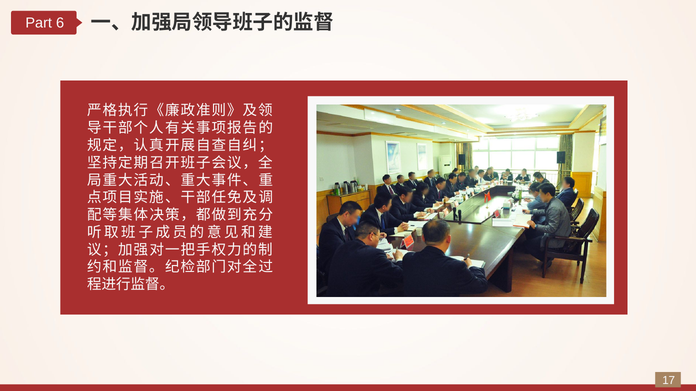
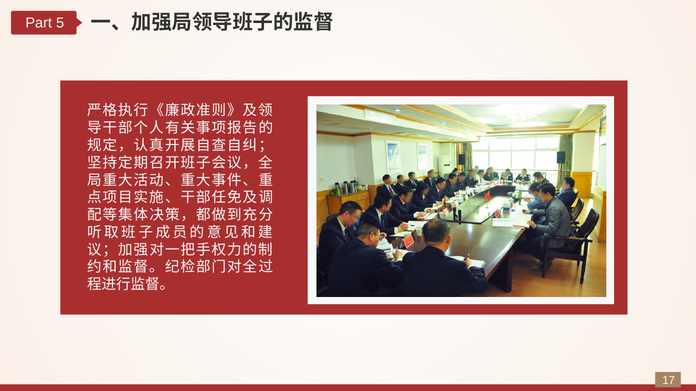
6: 6 -> 5
